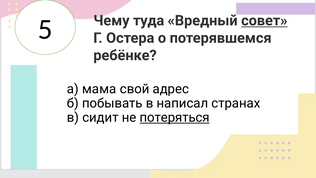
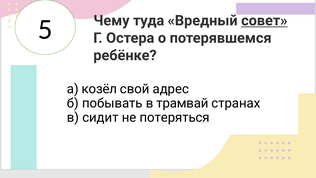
мама: мама -> козёл
написал: написал -> трамвай
потеряться underline: present -> none
